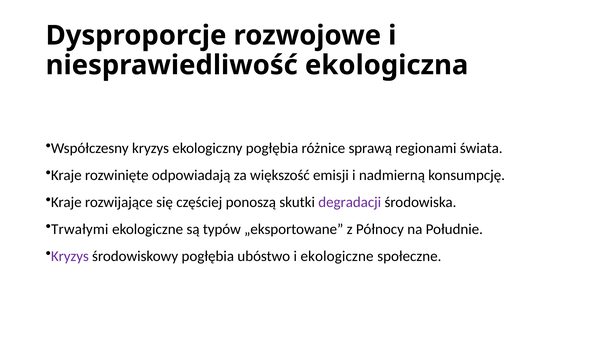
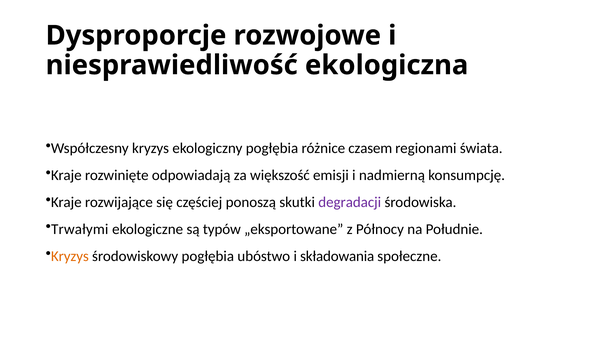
sprawą: sprawą -> czasem
Kryzys at (70, 256) colour: purple -> orange
i ekologiczne: ekologiczne -> składowania
